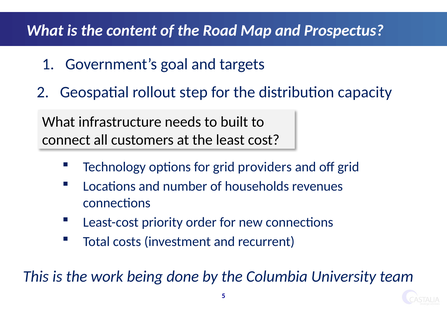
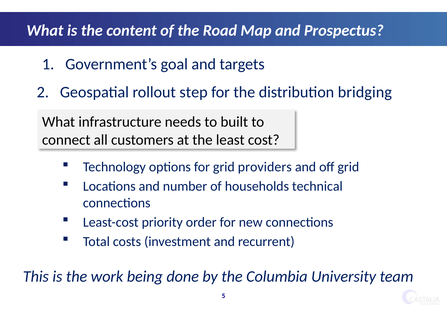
capacity: capacity -> bridging
revenues: revenues -> technical
